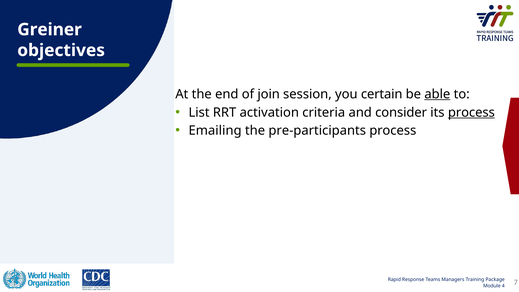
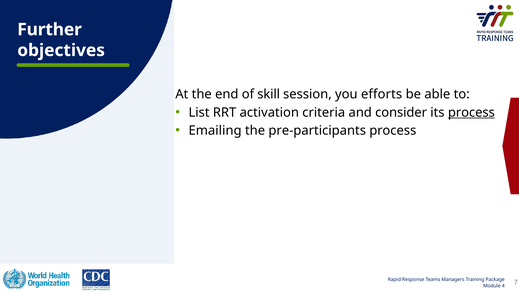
Greiner: Greiner -> Further
join: join -> skill
certain: certain -> efforts
able underline: present -> none
